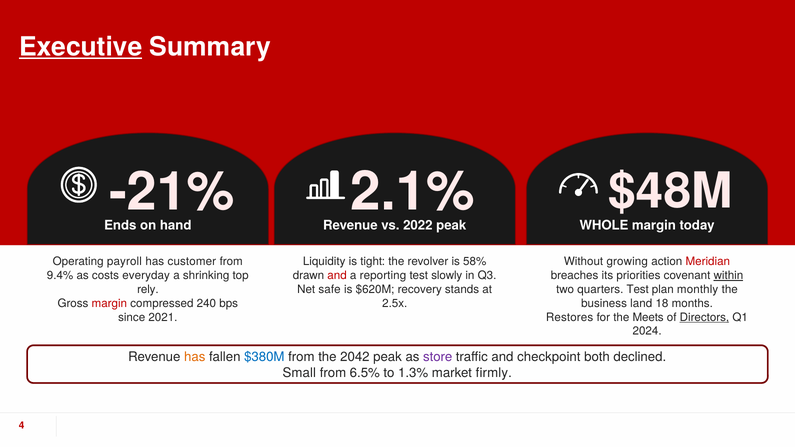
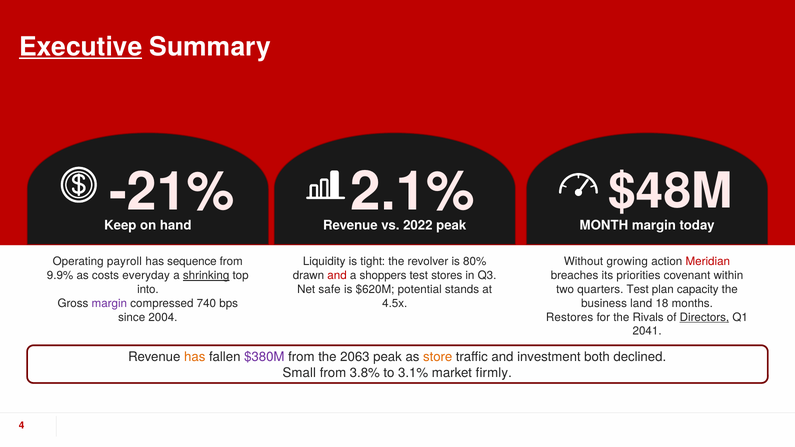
Ends: Ends -> Keep
WHOLE: WHOLE -> MONTH
58%: 58% -> 80%
customer: customer -> sequence
9.4%: 9.4% -> 9.9%
shrinking underline: none -> present
reporting: reporting -> shoppers
slowly: slowly -> stores
within underline: present -> none
rely: rely -> into
recovery: recovery -> potential
monthly: monthly -> capacity
margin at (109, 303) colour: red -> purple
240: 240 -> 740
2.5x: 2.5x -> 4.5x
2021: 2021 -> 2004
Meets: Meets -> Rivals
2024: 2024 -> 2041
$380M colour: blue -> purple
2042: 2042 -> 2063
store colour: purple -> orange
checkpoint: checkpoint -> investment
6.5%: 6.5% -> 3.8%
1.3%: 1.3% -> 3.1%
